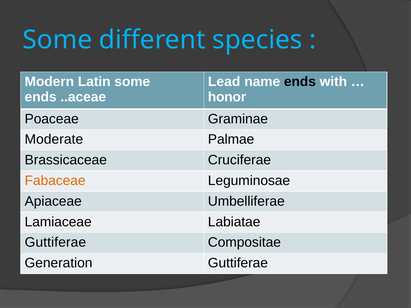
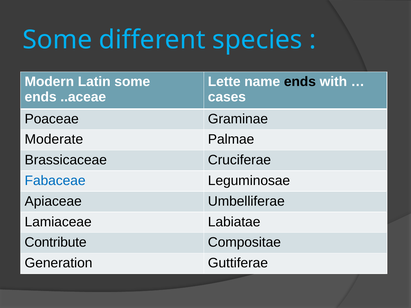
Lead: Lead -> Lette
honor: honor -> cases
Fabaceae colour: orange -> blue
Guttiferae at (55, 243): Guttiferae -> Contribute
